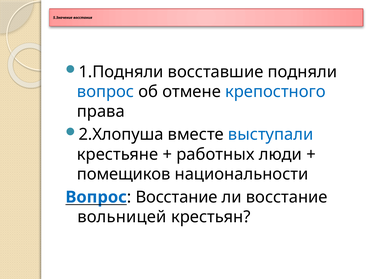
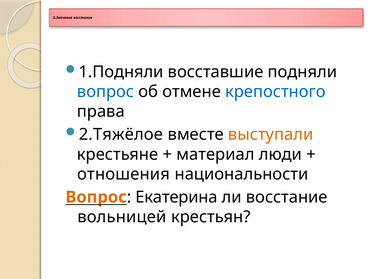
2.Хлопуша: 2.Хлопуша -> 2.Тяжёлое
выступали colour: blue -> orange
работных: работных -> материал
помещиков: помещиков -> отношения
Вопрос at (96, 197) colour: blue -> orange
Восстание at (176, 197): Восстание -> Екатерина
